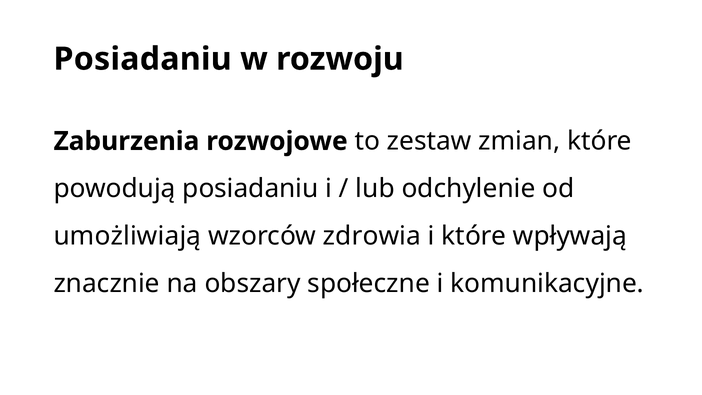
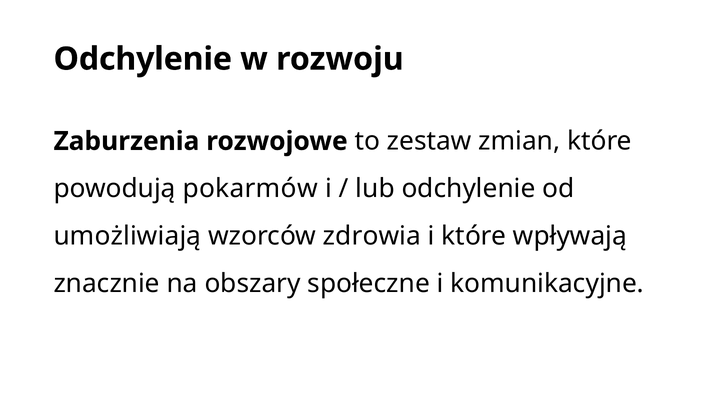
Posiadaniu at (143, 59): Posiadaniu -> Odchylenie
powodują posiadaniu: posiadaniu -> pokarmów
